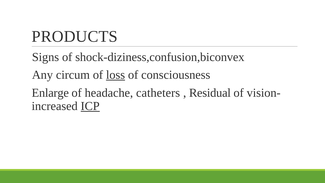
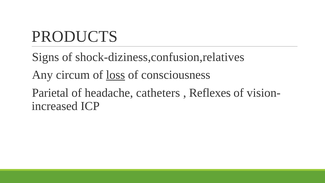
shock-diziness,confusion,biconvex: shock-diziness,confusion,biconvex -> shock-diziness,confusion,relatives
Enlarge: Enlarge -> Parietal
Residual: Residual -> Reflexes
ICP underline: present -> none
